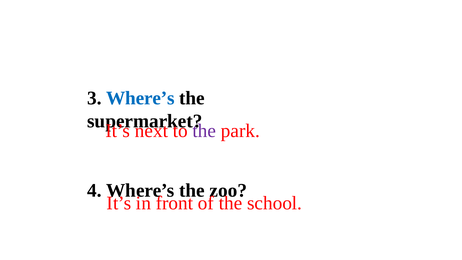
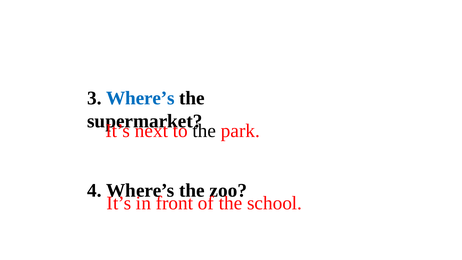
the at (204, 131) colour: purple -> black
